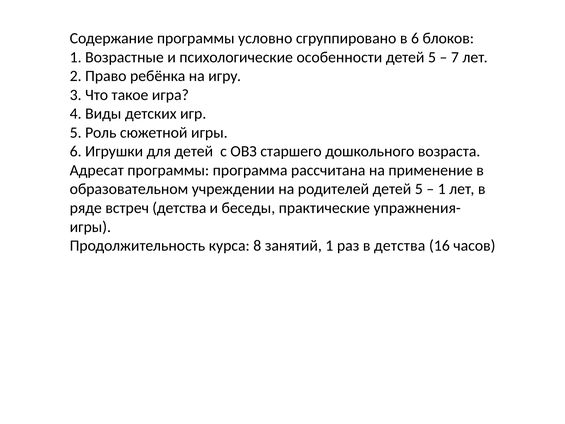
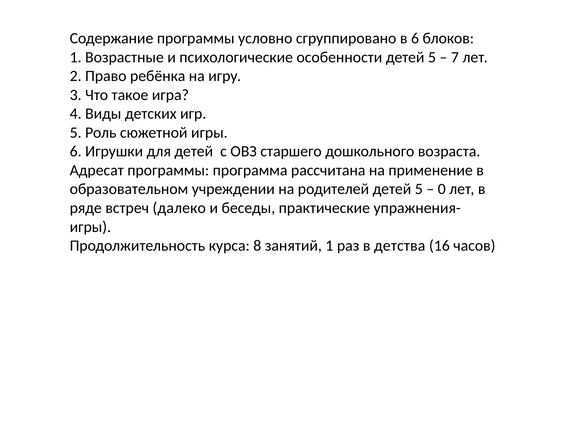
1 at (442, 189): 1 -> 0
встреч детства: детства -> далеко
